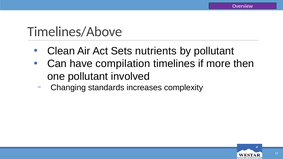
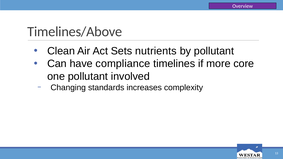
compilation: compilation -> compliance
then: then -> core
